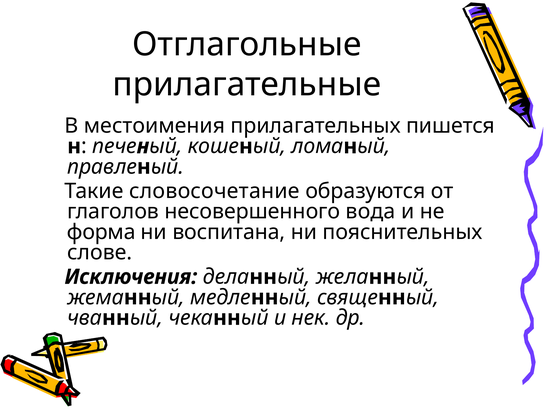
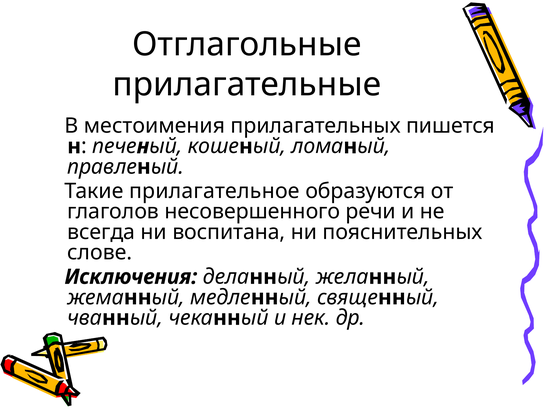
словосочетание: словосочетание -> прилагательное
вода: вода -> речи
форма: форма -> всегда
